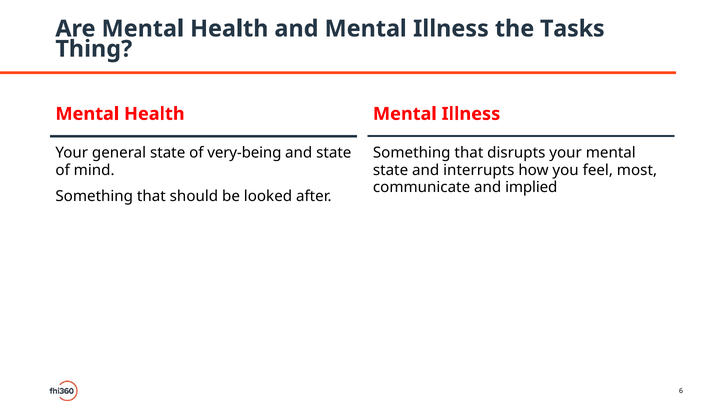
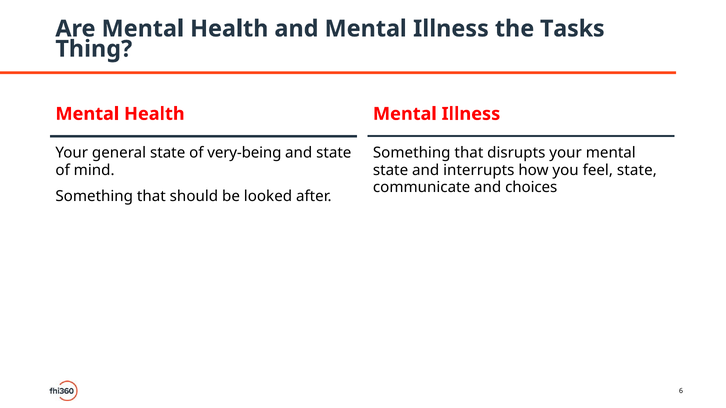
feel most: most -> state
implied: implied -> choices
